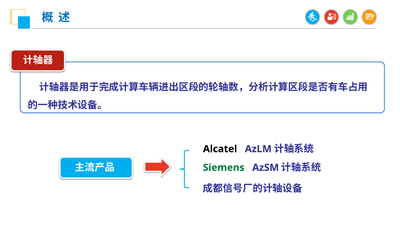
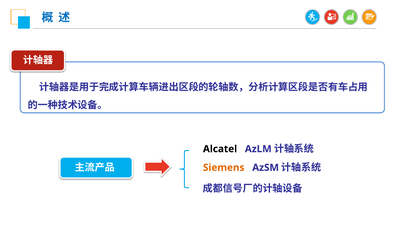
Siemens colour: green -> orange
